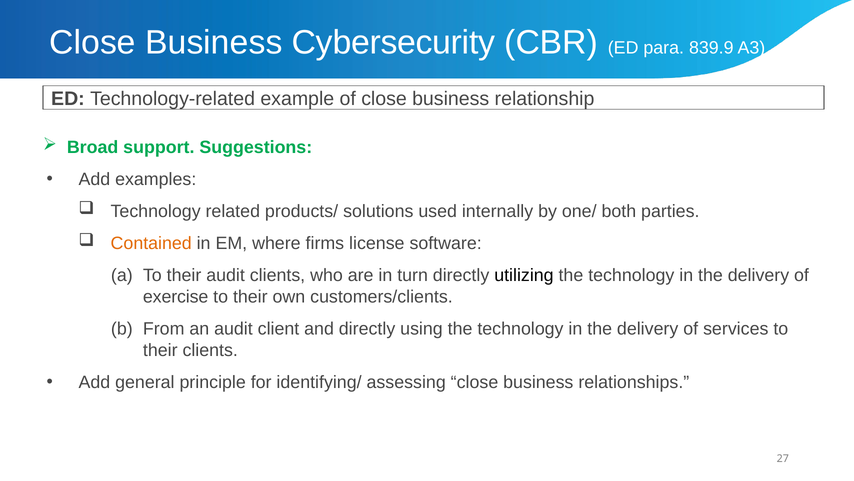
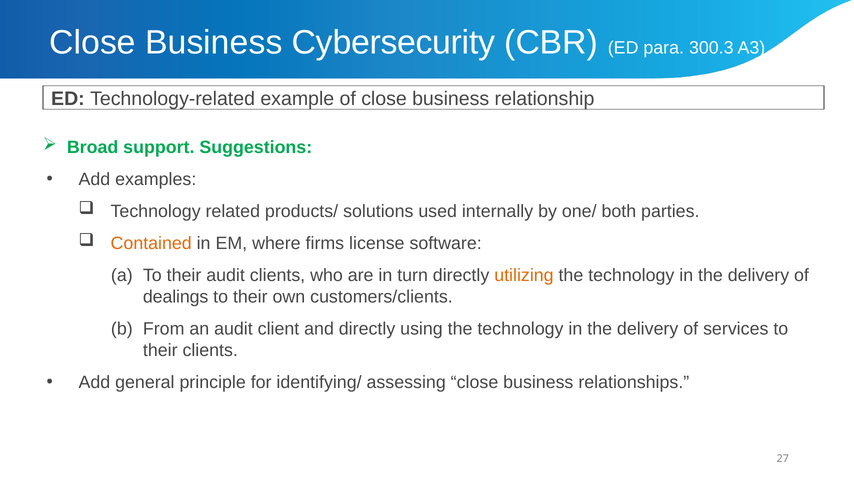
839.9: 839.9 -> 300.3
utilizing colour: black -> orange
exercise: exercise -> dealings
